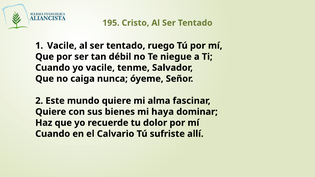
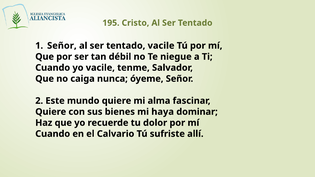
Vacile at (62, 46): Vacile -> Señor
tentado ruego: ruego -> vacile
